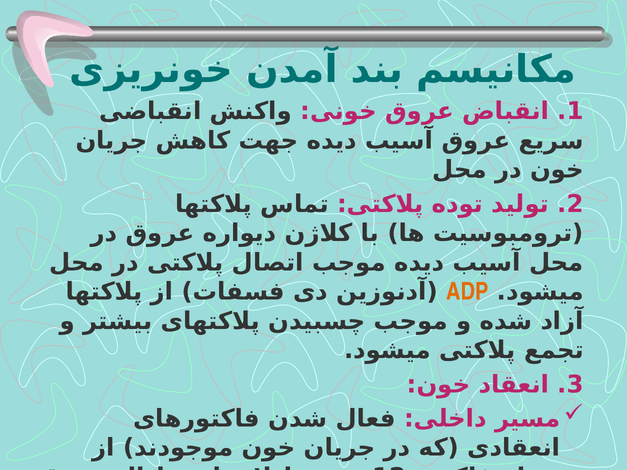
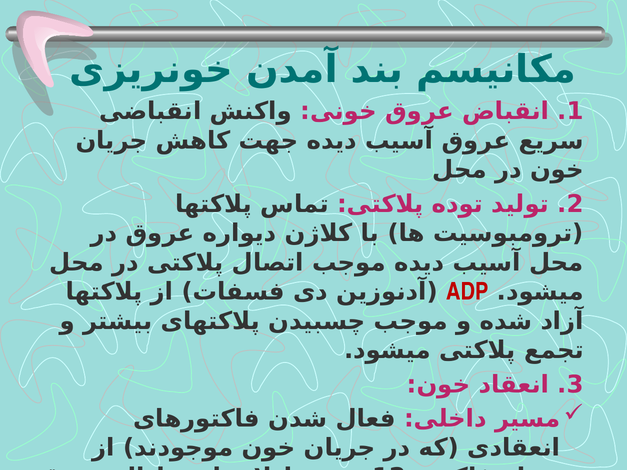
ADP colour: orange -> red
